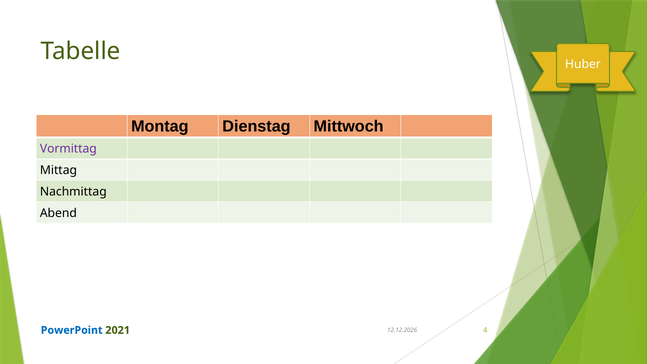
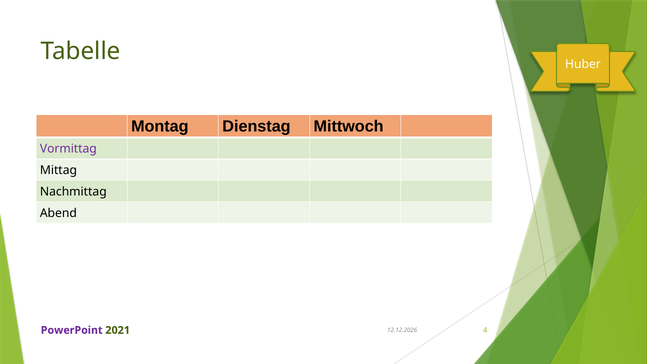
PowerPoint colour: blue -> purple
